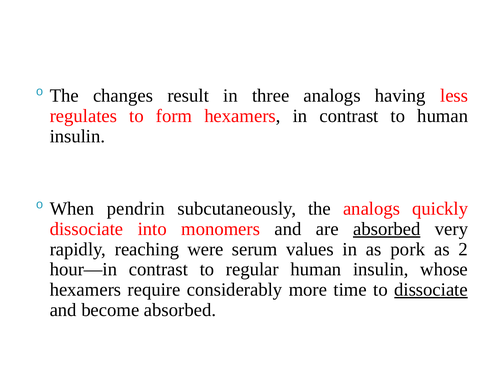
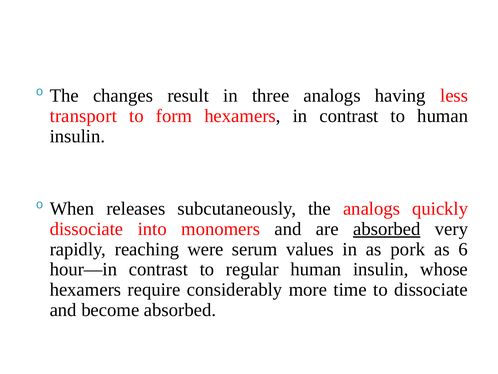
regulates: regulates -> transport
pendrin: pendrin -> releases
2: 2 -> 6
dissociate at (431, 289) underline: present -> none
